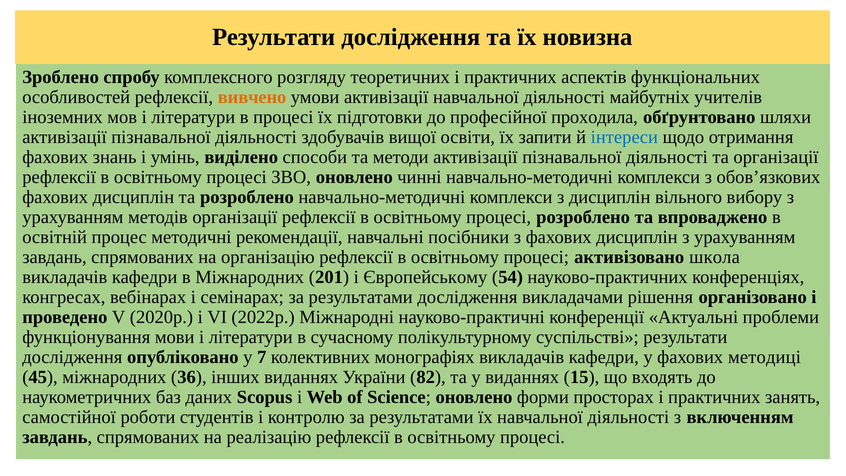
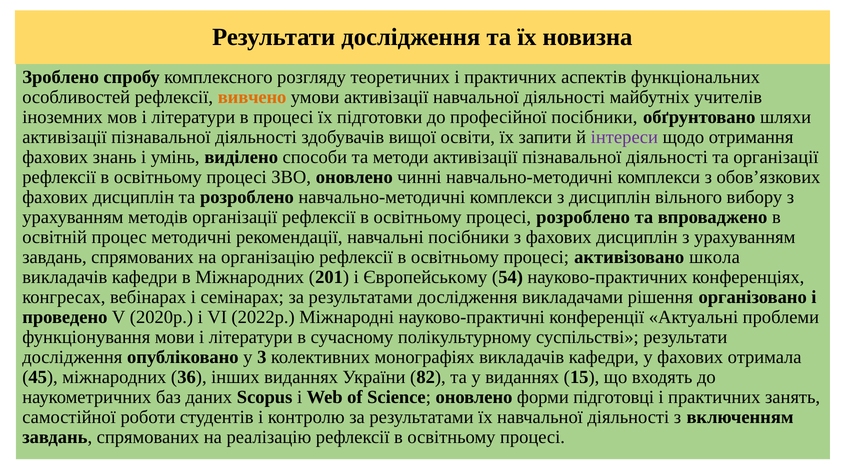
професійної проходила: проходила -> посібники
інтереси colour: blue -> purple
7: 7 -> 3
методиці: методиці -> отримала
просторах: просторах -> підготовці
